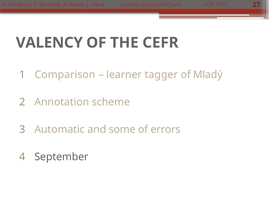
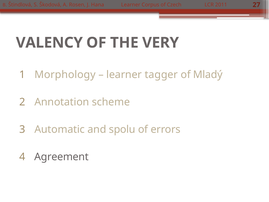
CEFR: CEFR -> VERY
Comparison: Comparison -> Morphology
some: some -> spolu
September: September -> Agreement
